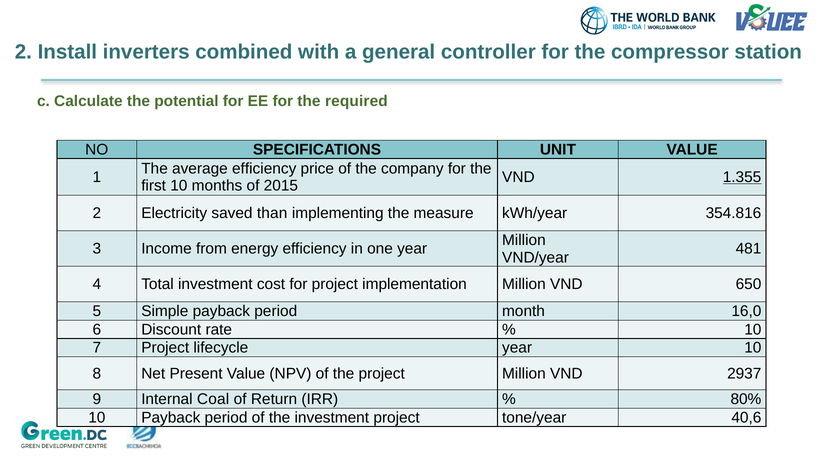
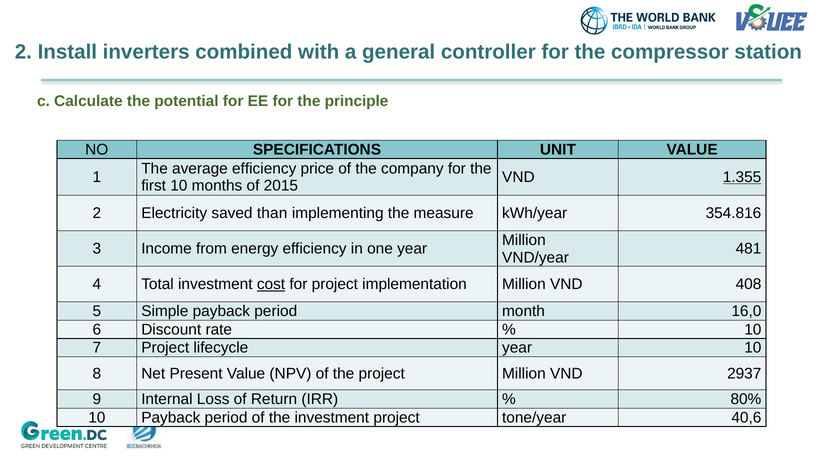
required: required -> principle
cost underline: none -> present
650: 650 -> 408
Coal: Coal -> Loss
